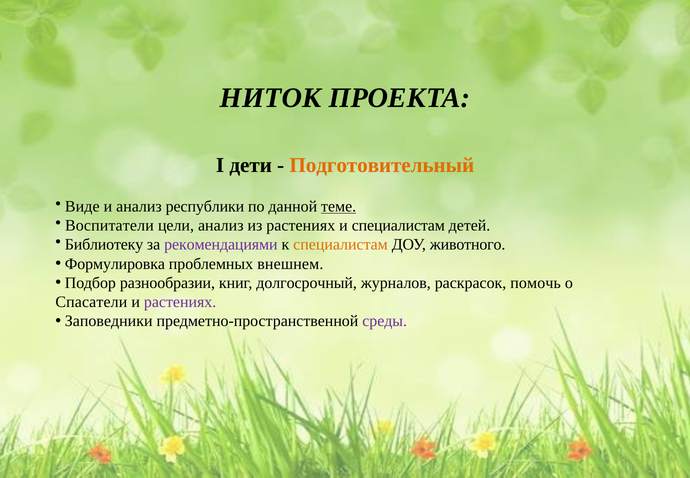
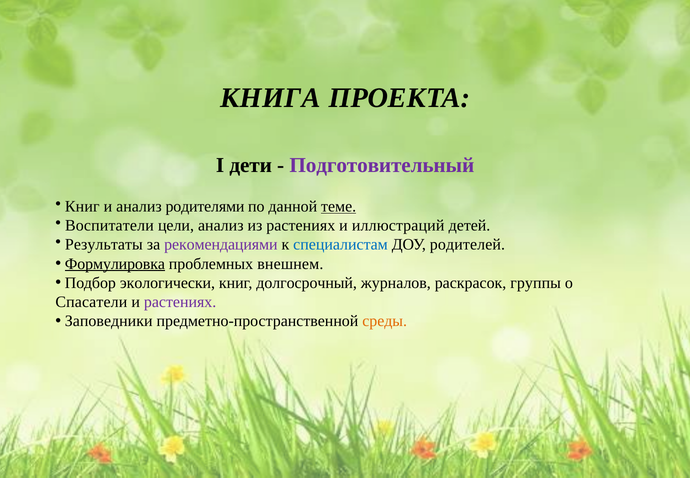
НИТОК: НИТОК -> КНИГА
Подготовительный colour: orange -> purple
Виде at (82, 206): Виде -> Книг
республики: республики -> родителями
и специалистам: специалистам -> иллюстраций
Библиотеку: Библиотеку -> Результаты
специалистам at (340, 244) colour: orange -> blue
животного: животного -> родителей
Формулировка underline: none -> present
разнообразии: разнообразии -> экологически
помочь: помочь -> группы
среды colour: purple -> orange
